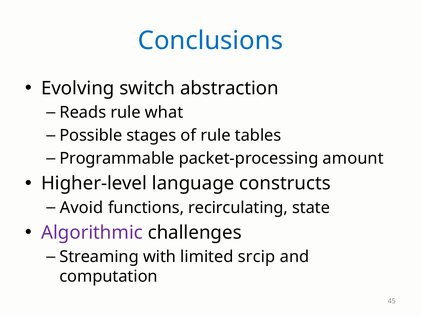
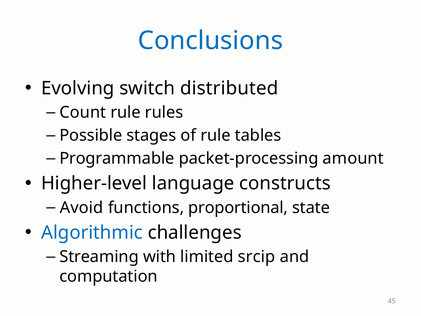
abstraction: abstraction -> distributed
Reads: Reads -> Count
what: what -> rules
recirculating: recirculating -> proportional
Algorithmic colour: purple -> blue
